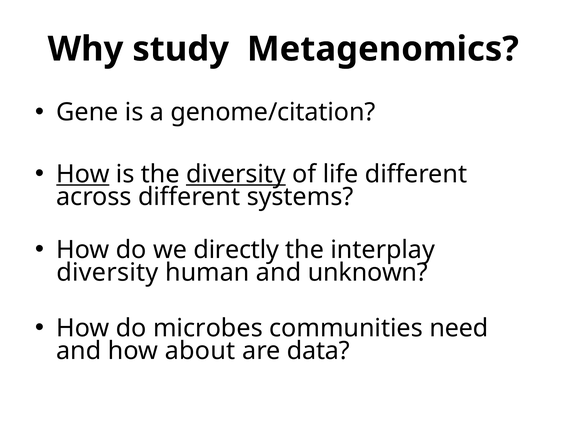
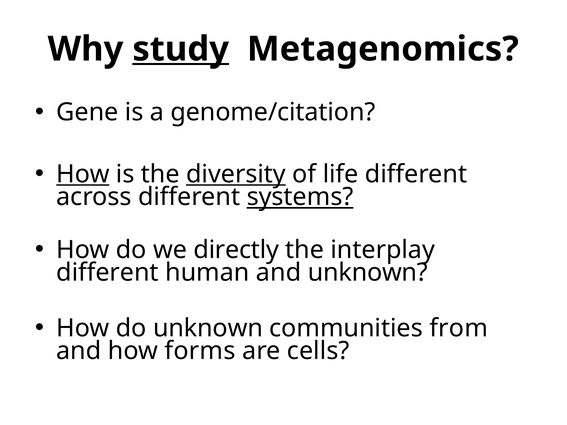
study underline: none -> present
systems underline: none -> present
diversity at (107, 273): diversity -> different
do microbes: microbes -> unknown
need: need -> from
about: about -> forms
data: data -> cells
